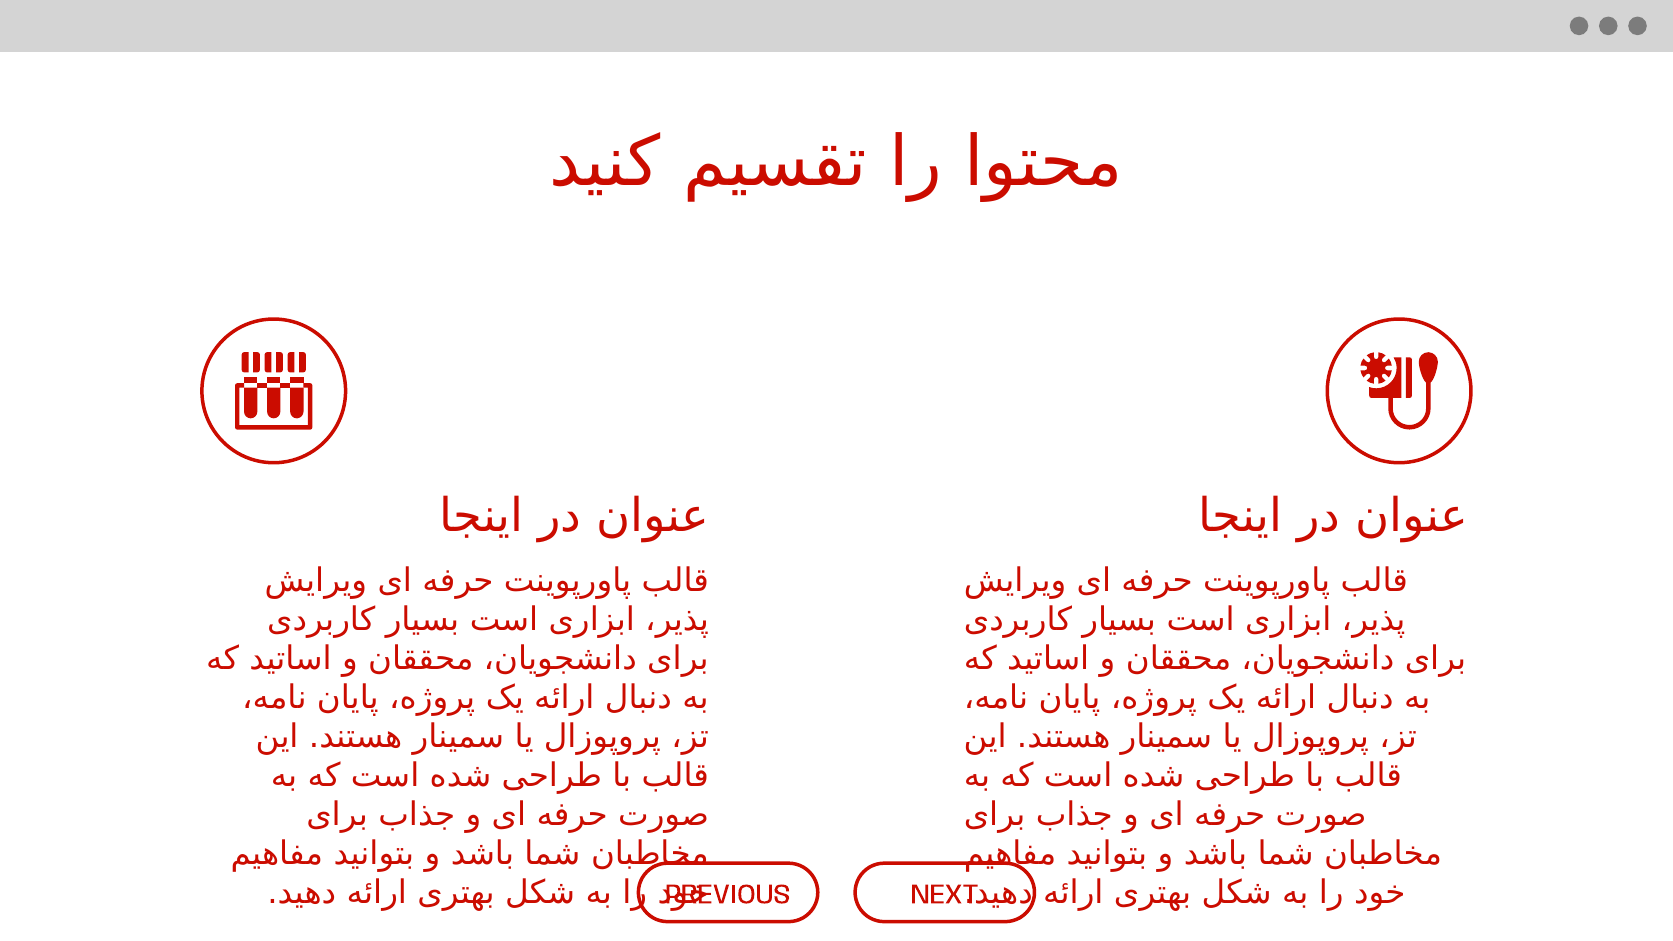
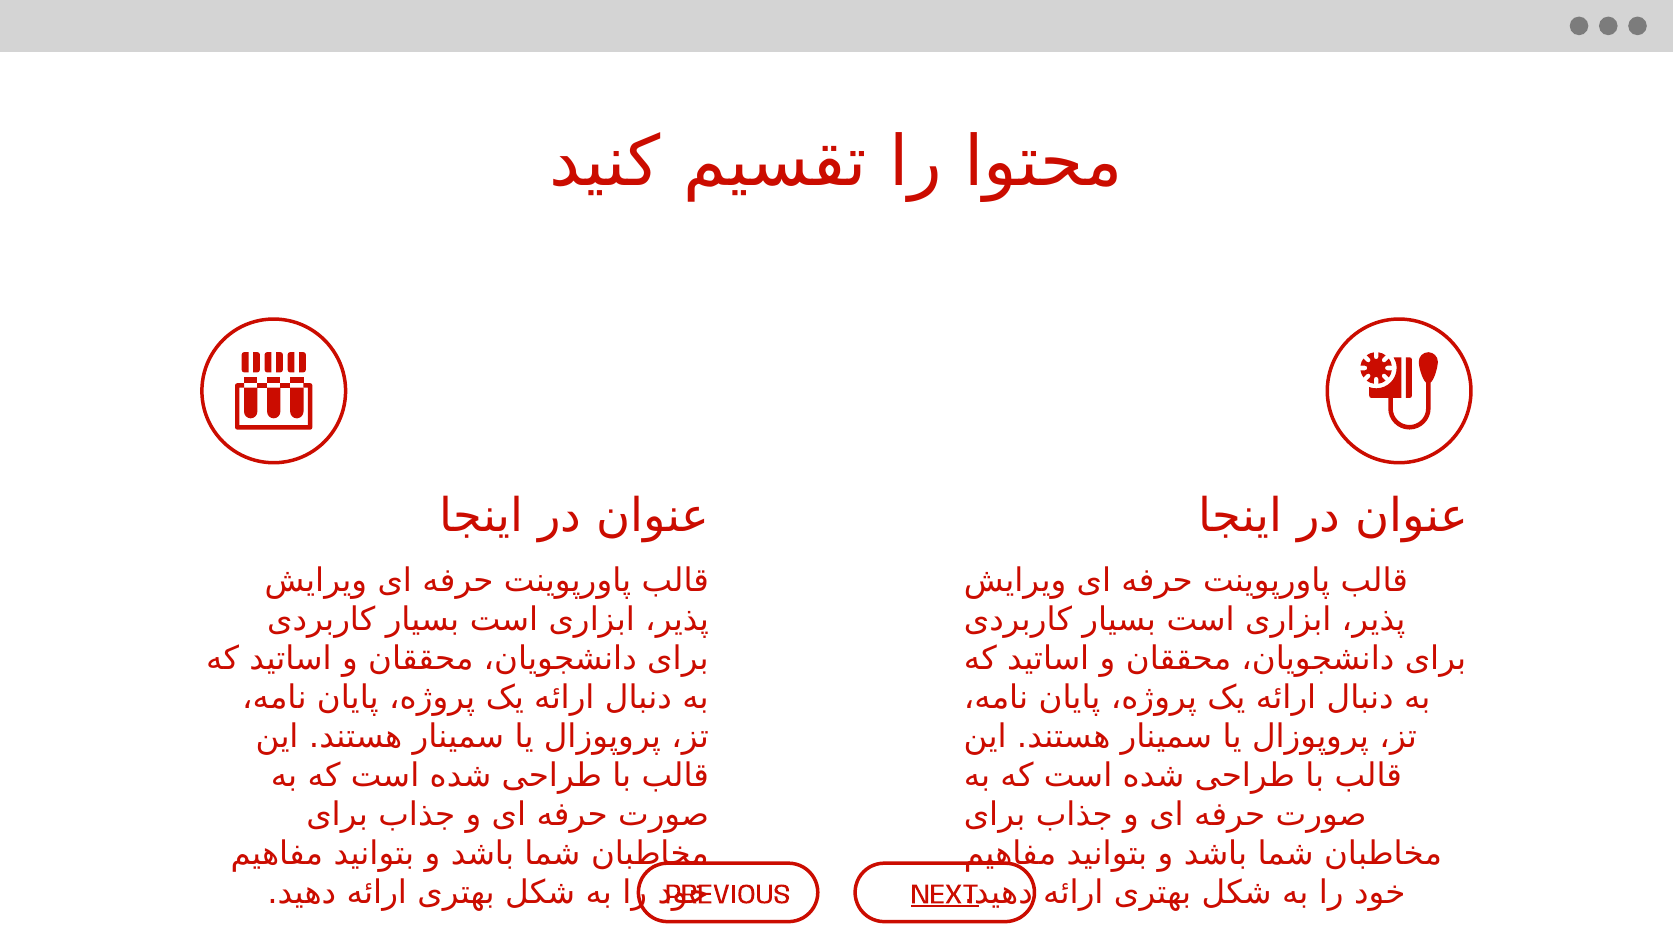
NEXT underline: none -> present
